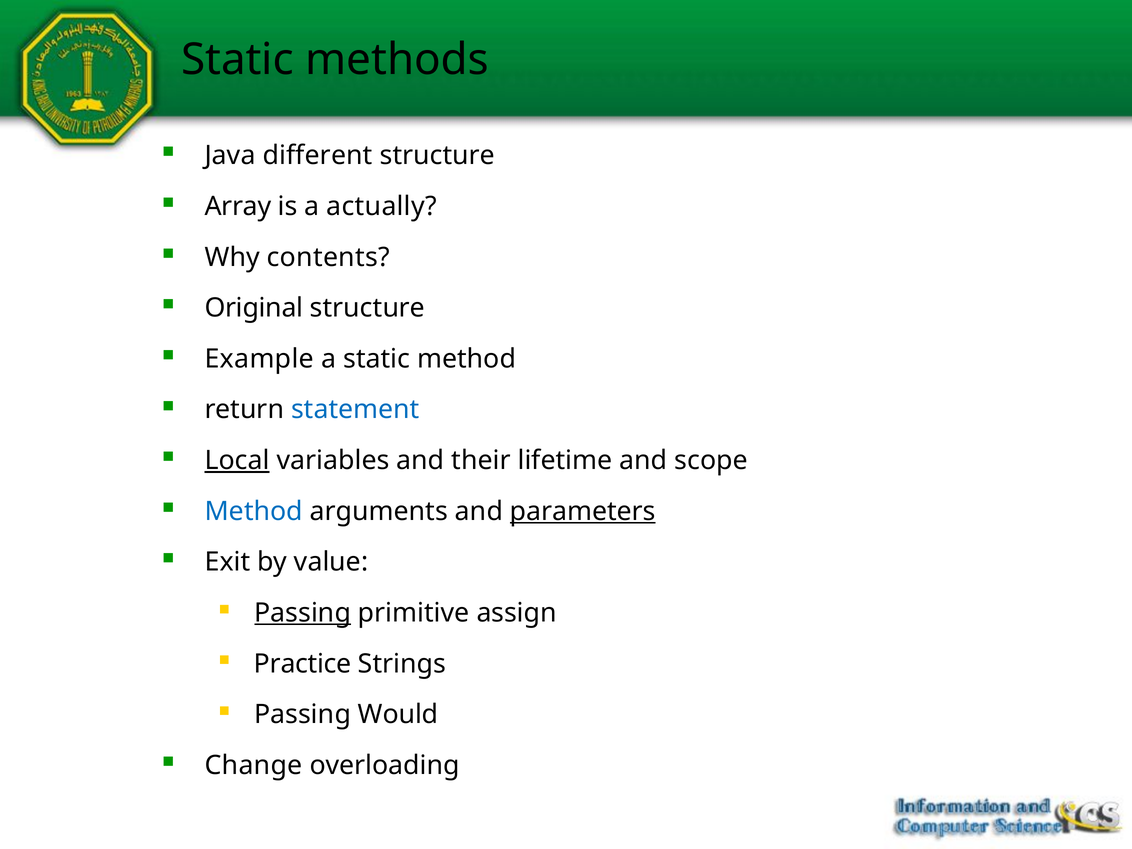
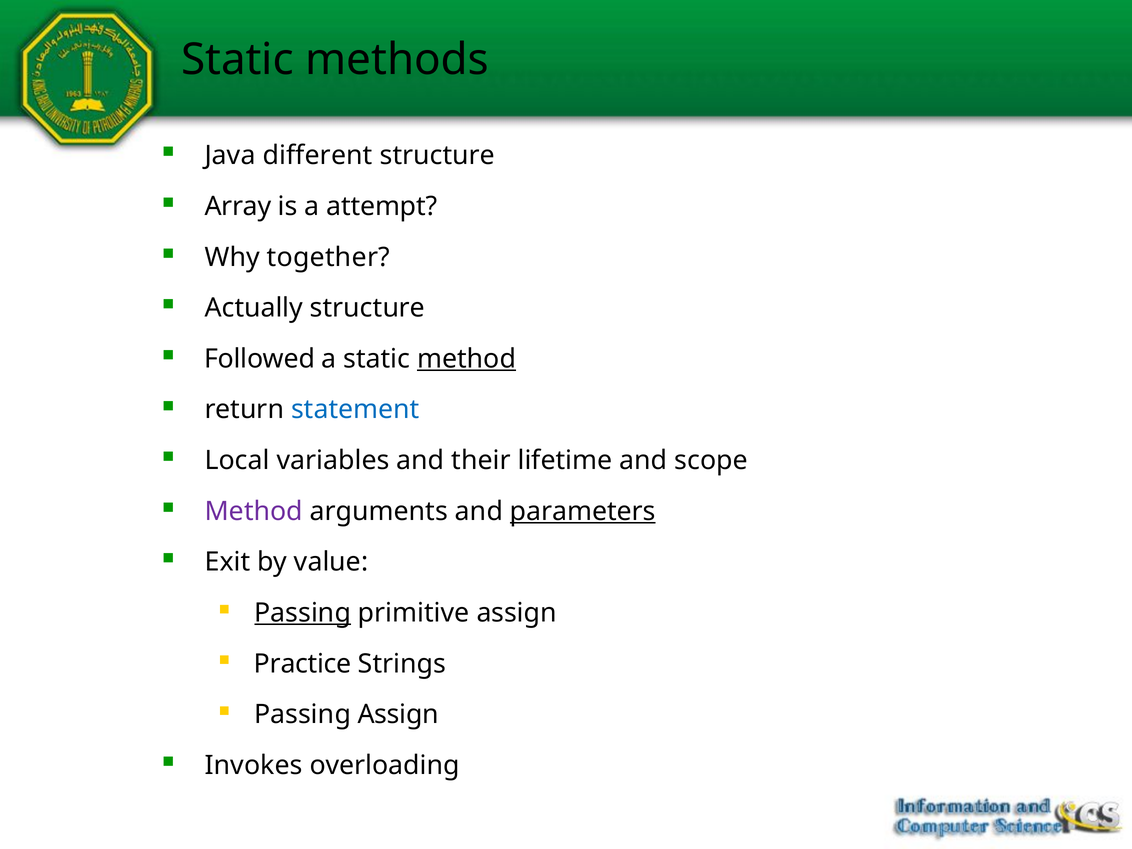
actually: actually -> attempt
contents: contents -> together
Original: Original -> Actually
Example: Example -> Followed
method at (467, 359) underline: none -> present
Local underline: present -> none
Method at (254, 511) colour: blue -> purple
Passing Would: Would -> Assign
Change: Change -> Invokes
